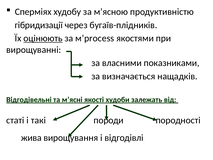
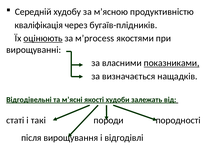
Сперміях: Сперміях -> Середній
гібридизації: гібридизації -> кваліфікація
показниками underline: none -> present
жива: жива -> після
